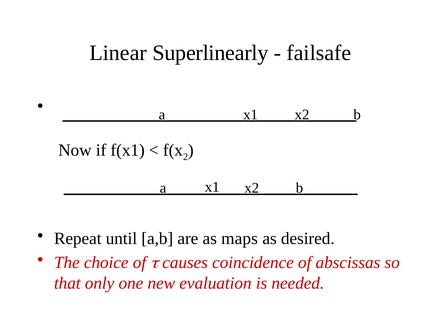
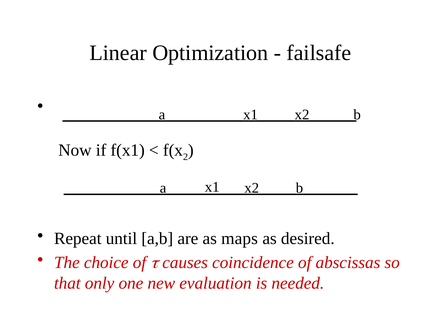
Superlinearly: Superlinearly -> Optimization
